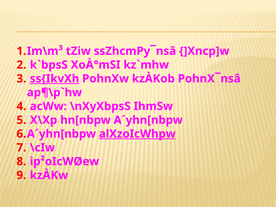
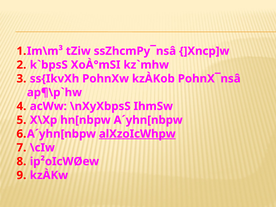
ss{IkvXh underline: present -> none
